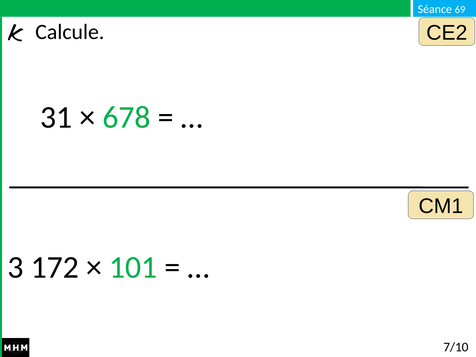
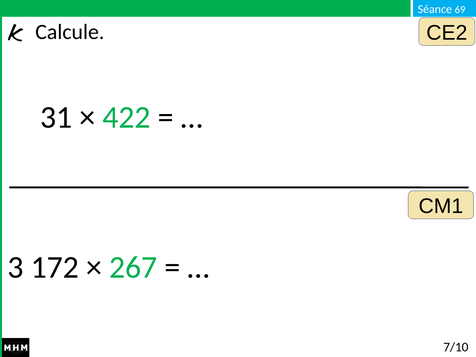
678: 678 -> 422
101: 101 -> 267
